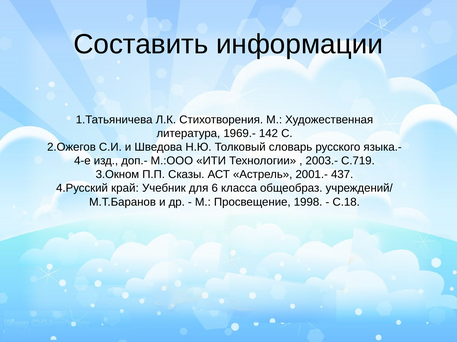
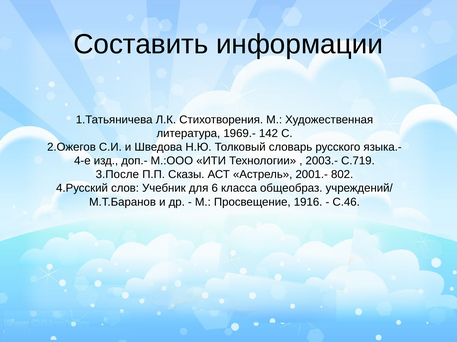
3.Окном: 3.Окном -> 3.После
437: 437 -> 802
край: край -> слов
1998: 1998 -> 1916
С.18: С.18 -> С.46
